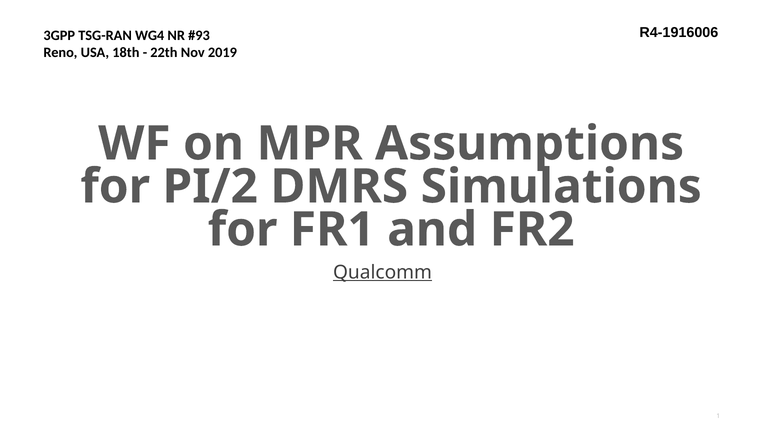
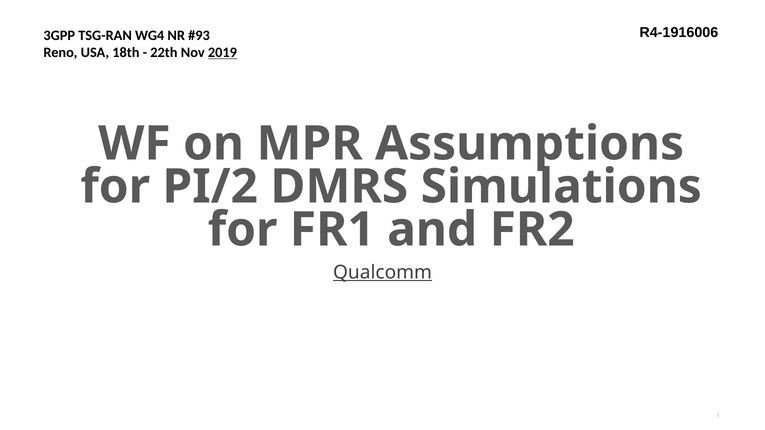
2019 underline: none -> present
